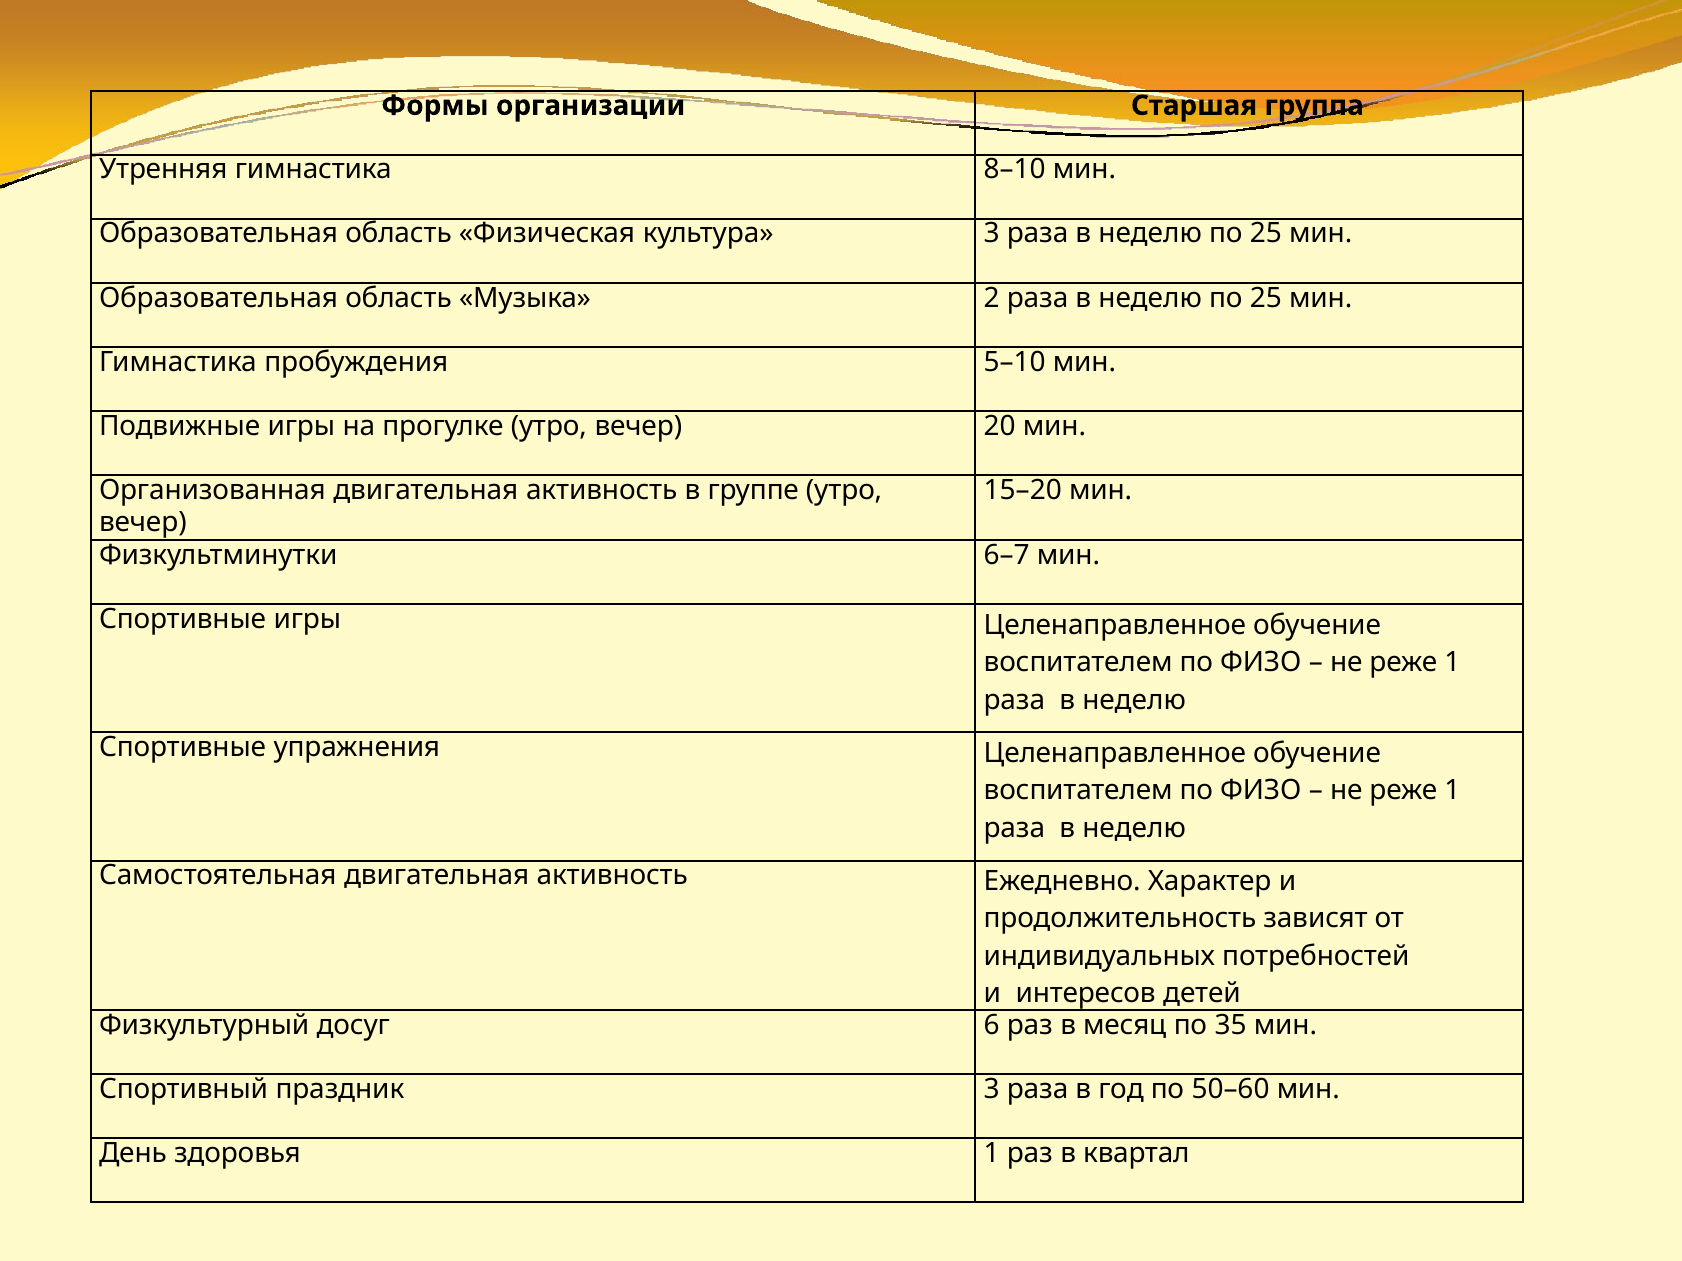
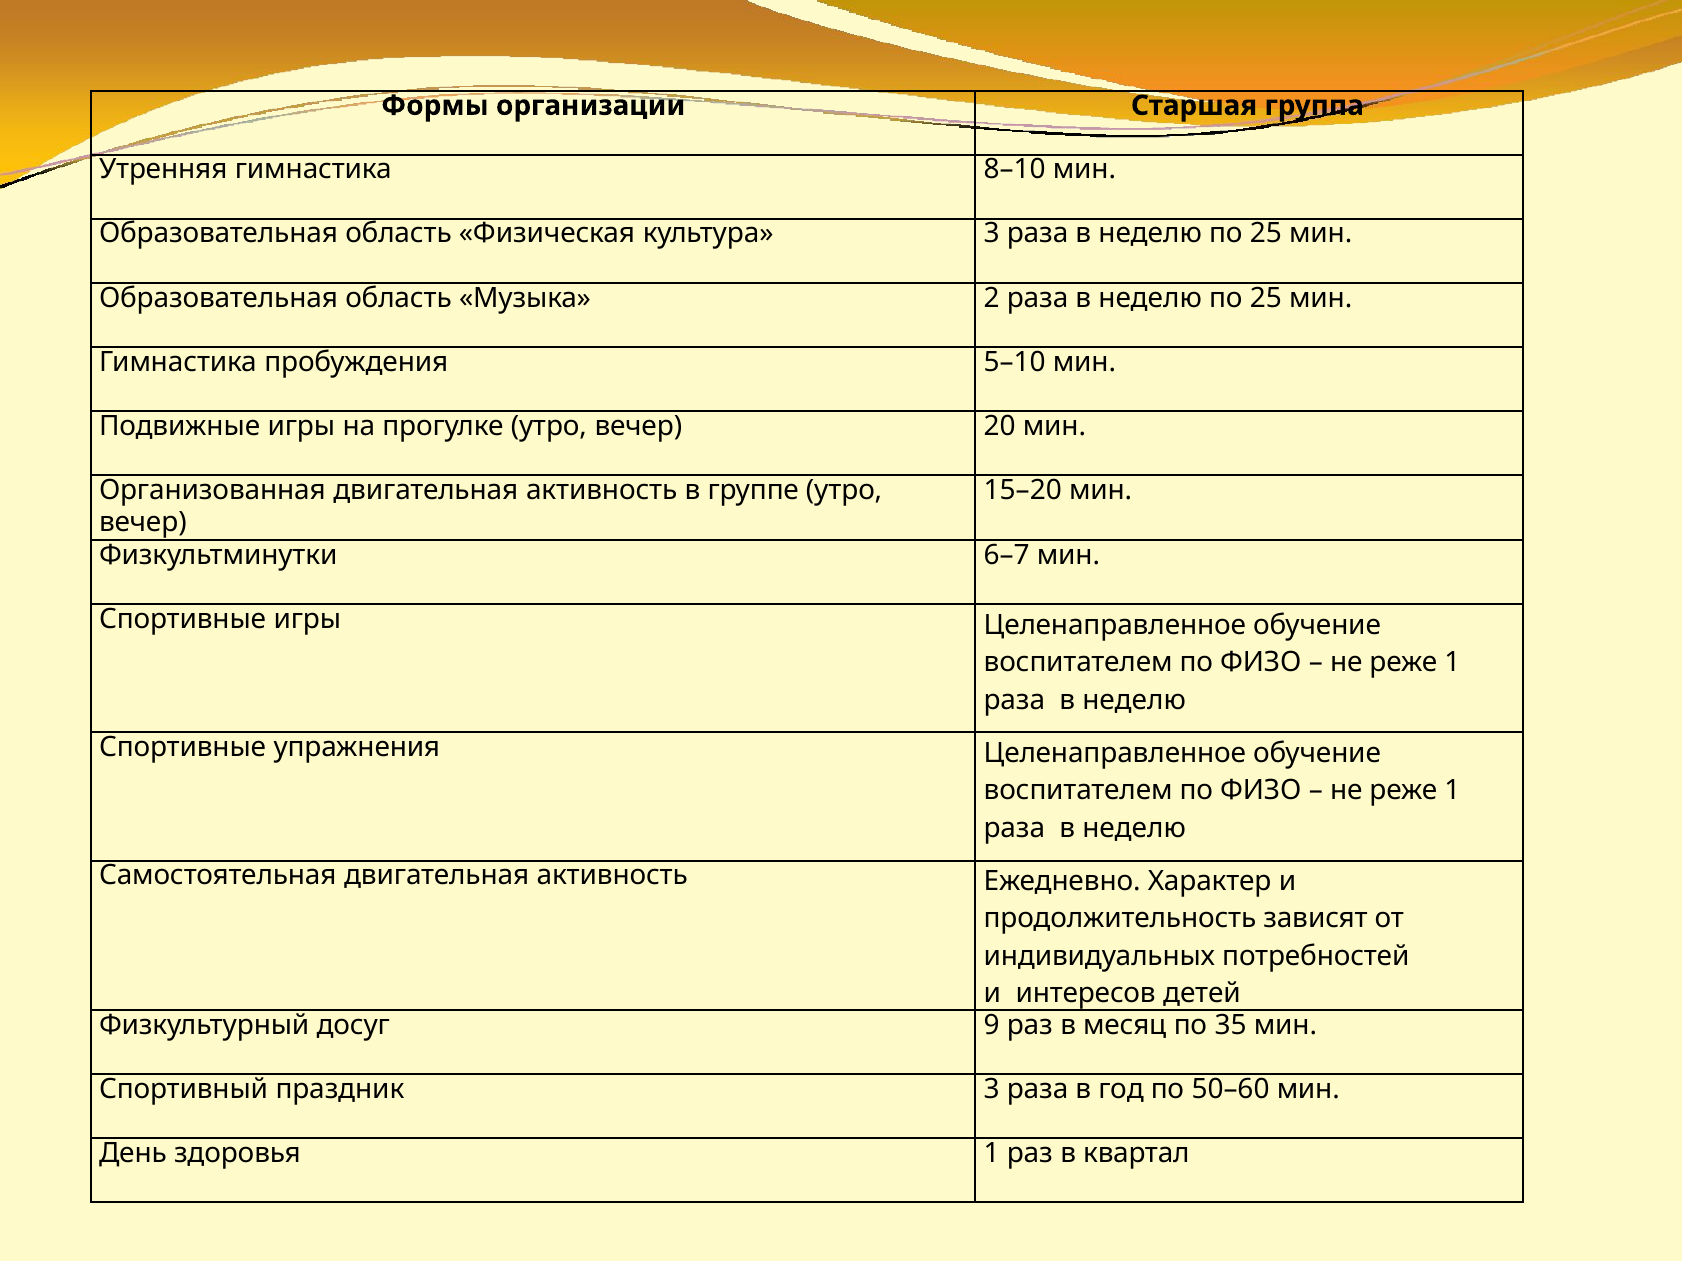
6: 6 -> 9
